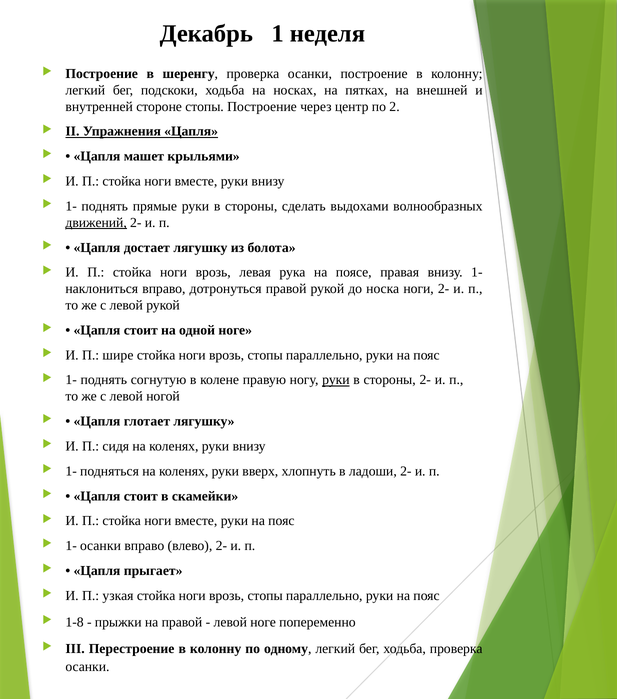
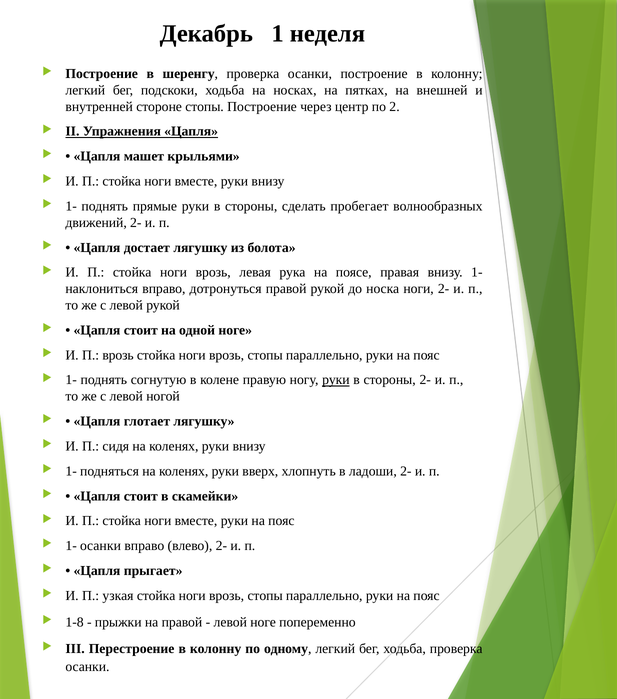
выдохами: выдохами -> пробегает
движений underline: present -> none
П шире: шире -> врозь
